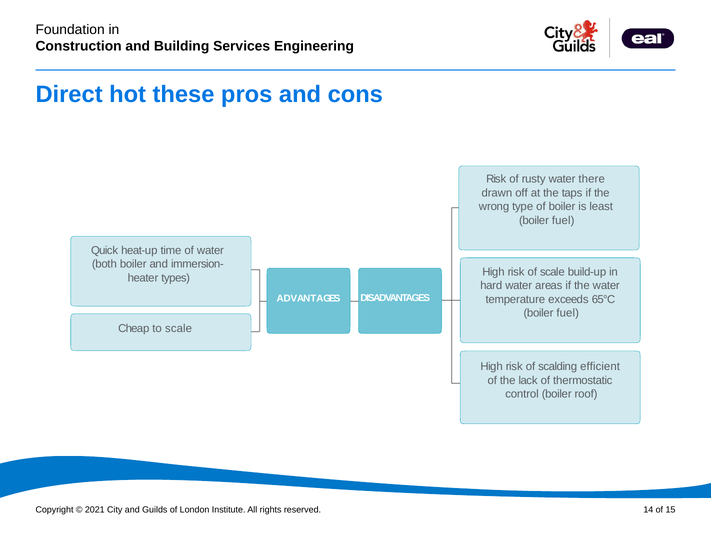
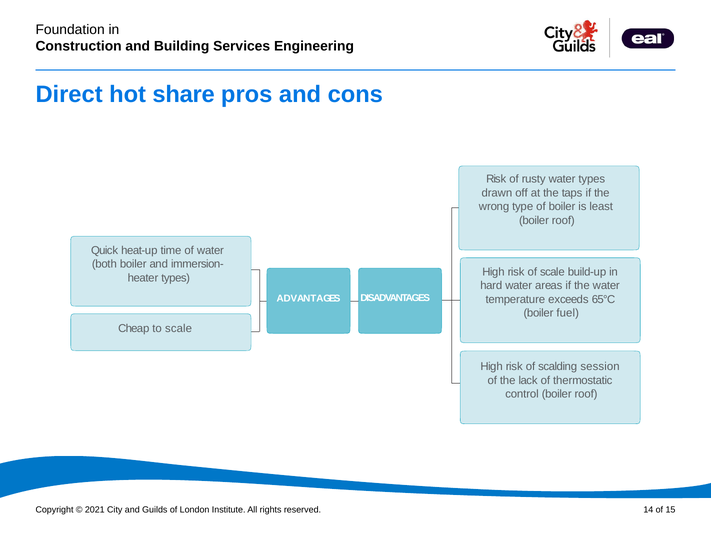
these: these -> share
water there: there -> types
fuel at (563, 220): fuel -> roof
efficient: efficient -> session
